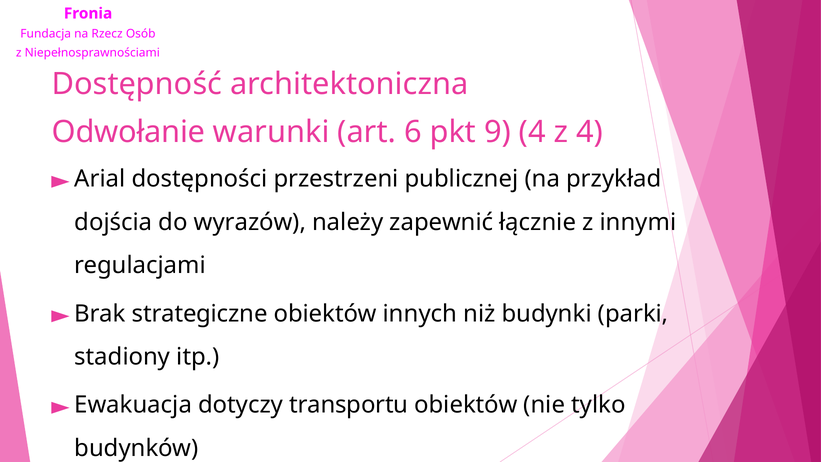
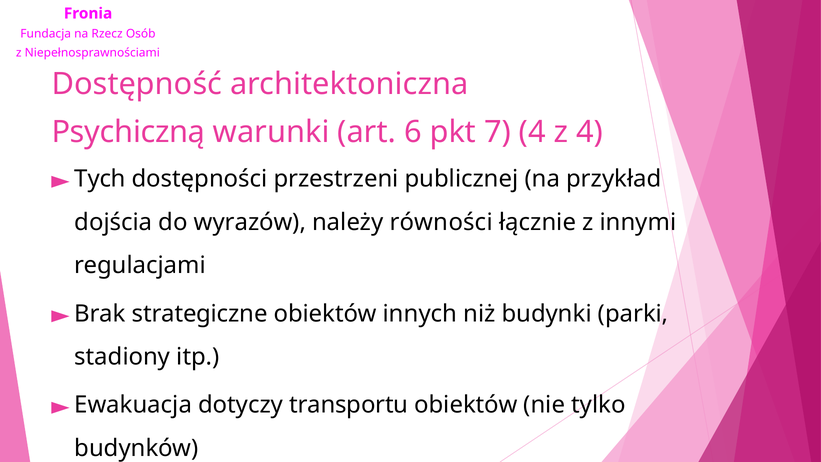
Odwołanie: Odwołanie -> Psychiczną
9: 9 -> 7
Arial: Arial -> Tych
zapewnić: zapewnić -> równości
